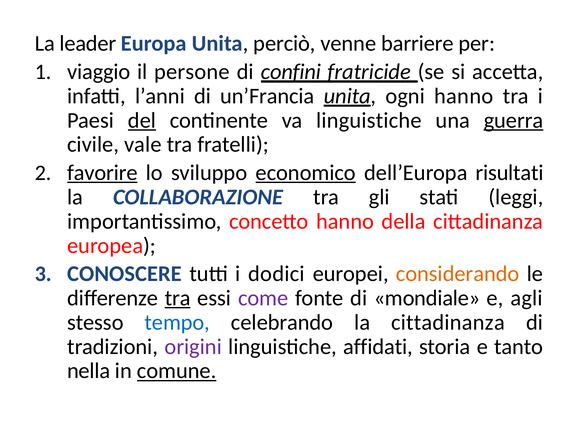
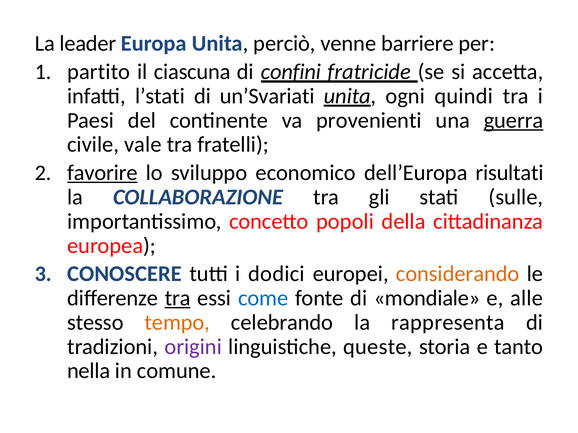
viaggio: viaggio -> partito
persone: persone -> ciascuna
l’anni: l’anni -> l’stati
un’Francia: un’Francia -> un’Svariati
ogni hanno: hanno -> quindi
del underline: present -> none
va linguistiche: linguistiche -> provenienti
economico underline: present -> none
leggi: leggi -> sulle
concetto hanno: hanno -> popoli
come colour: purple -> blue
agli: agli -> alle
tempo colour: blue -> orange
la cittadinanza: cittadinanza -> rappresenta
affidati: affidati -> queste
comune underline: present -> none
